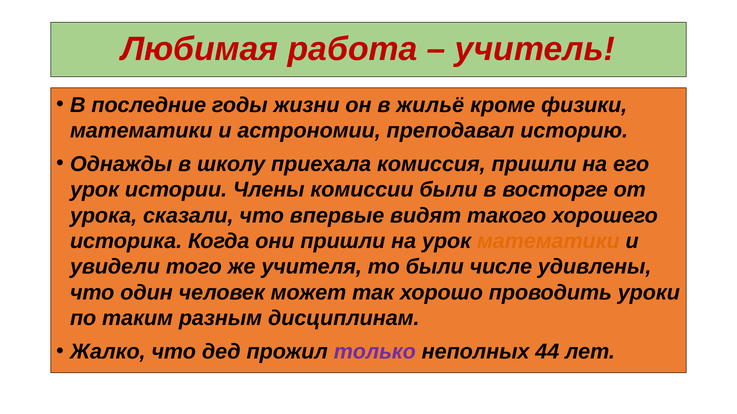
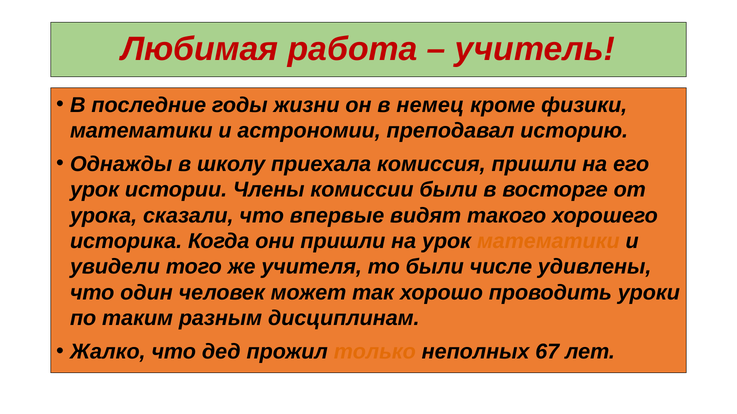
жильё: жильё -> немец
только colour: purple -> orange
44: 44 -> 67
